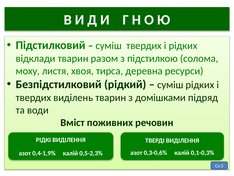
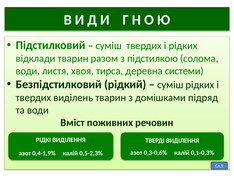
моху at (28, 71): моху -> води
ресурси: ресурси -> системи
